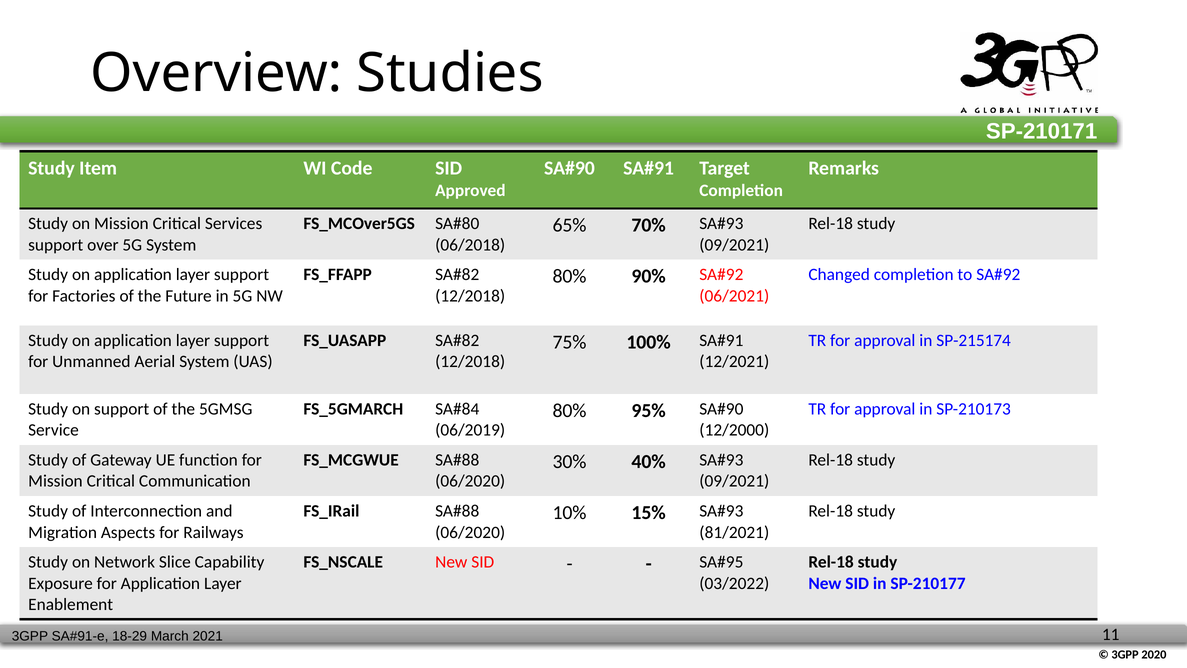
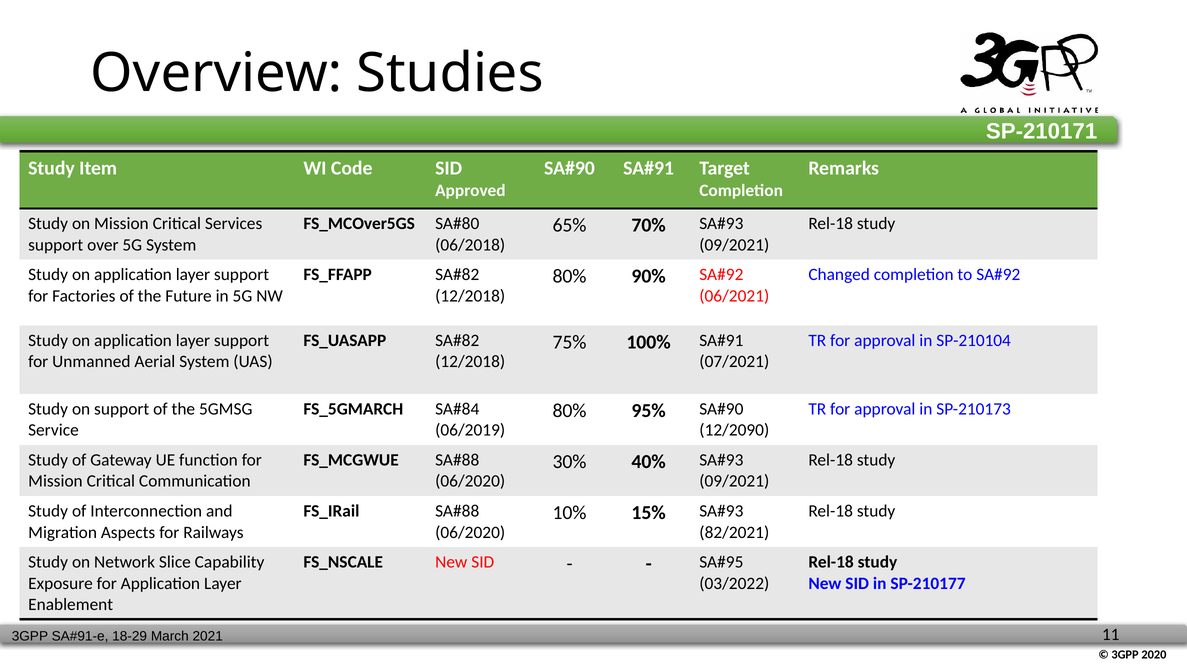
SP-215174: SP-215174 -> SP-210104
12/2021: 12/2021 -> 07/2021
12/2000: 12/2000 -> 12/2090
81/2021: 81/2021 -> 82/2021
